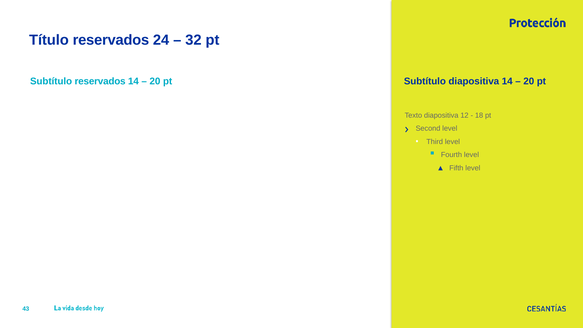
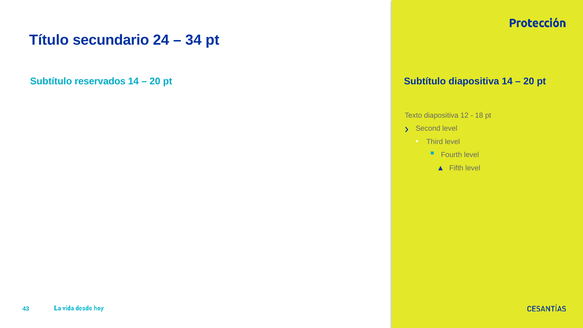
Título reservados: reservados -> secundario
32: 32 -> 34
